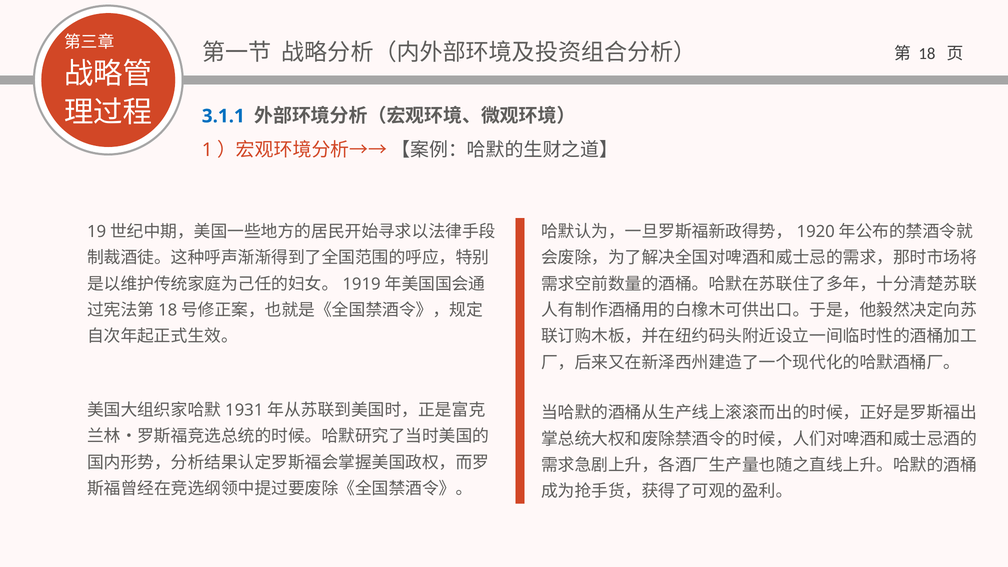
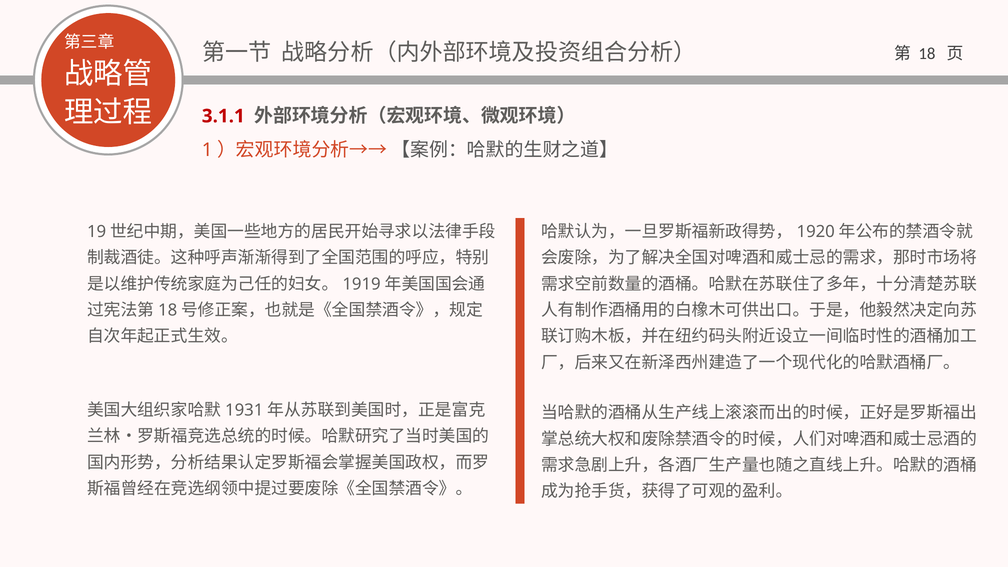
3.1.1 colour: blue -> red
